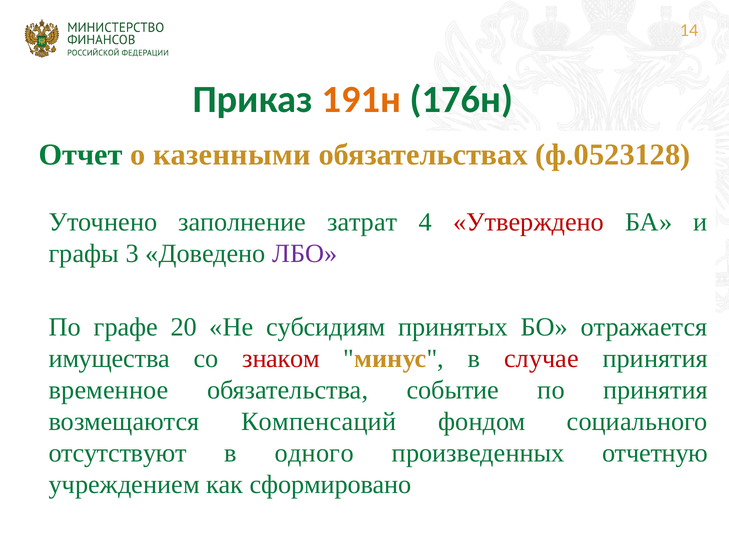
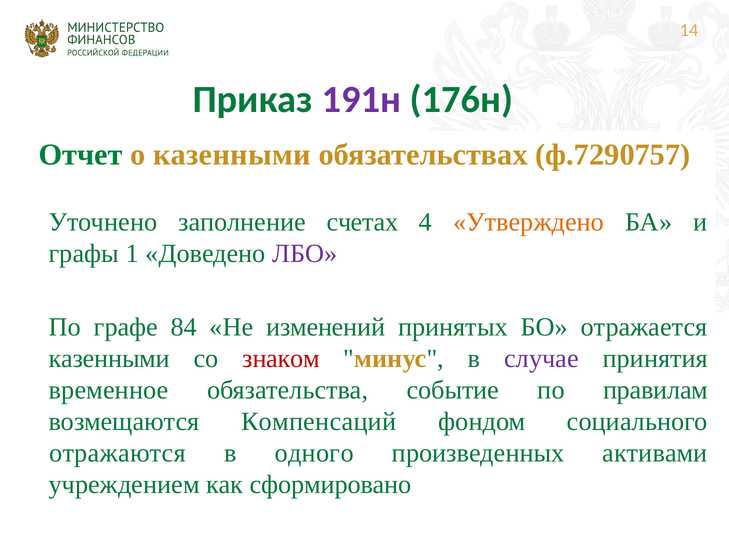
191н colour: orange -> purple
ф.0523128: ф.0523128 -> ф.7290757
затрат: затрат -> счетах
Утверждено colour: red -> orange
3: 3 -> 1
20: 20 -> 84
субсидиям: субсидиям -> изменений
имущества at (109, 359): имущества -> казенными
случае colour: red -> purple
по принятия: принятия -> правилам
отсутствуют: отсутствуют -> отражаются
отчетную: отчетную -> активами
